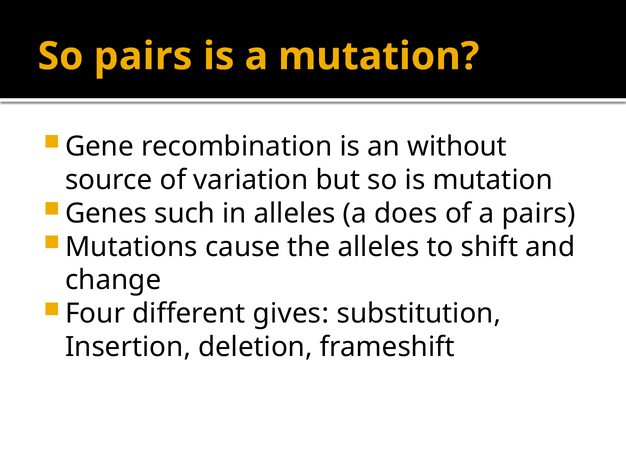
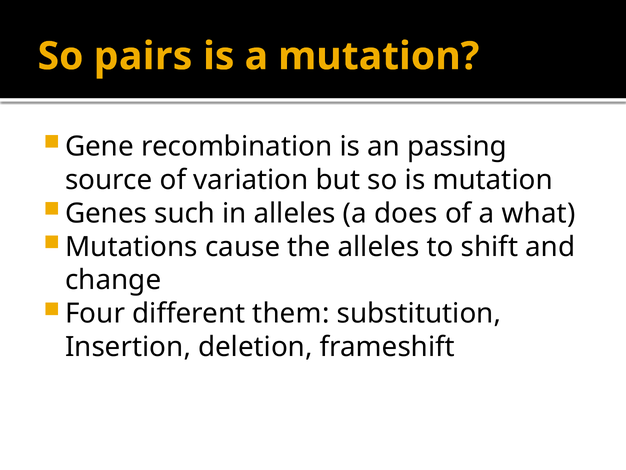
without: without -> passing
a pairs: pairs -> what
gives: gives -> them
